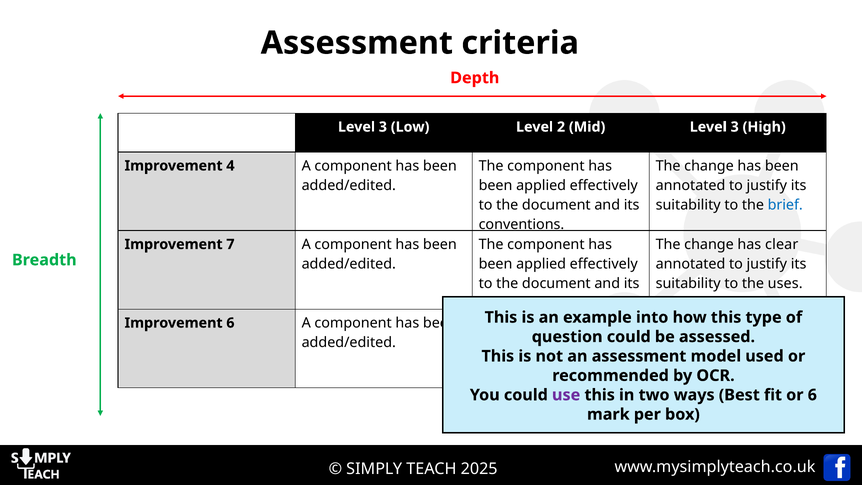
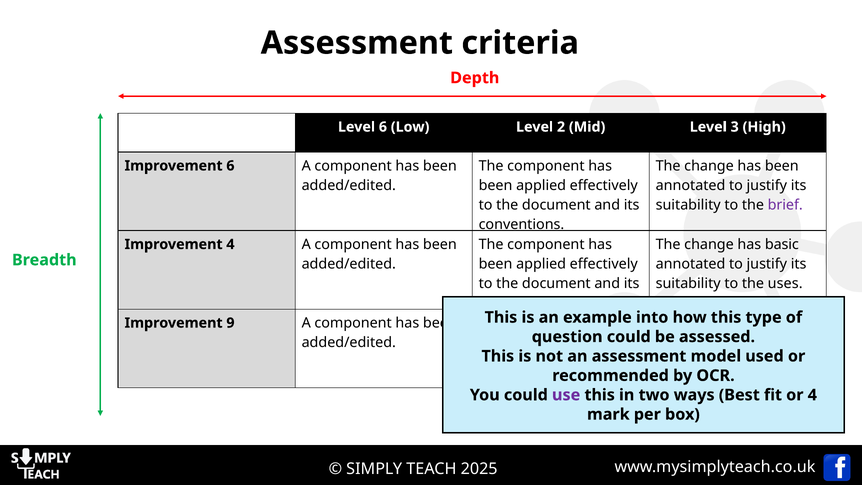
3 at (383, 127): 3 -> 6
Improvement 4: 4 -> 6
brief at (785, 205) colour: blue -> purple
clear: clear -> basic
Improvement 7: 7 -> 4
Improvement 6: 6 -> 9
or 6: 6 -> 4
